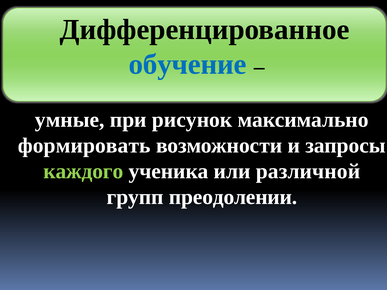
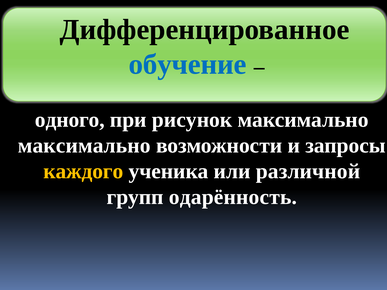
умные: умные -> одного
формировать at (84, 146): формировать -> максимально
каждого colour: light green -> yellow
преодолении: преодолении -> одарённость
